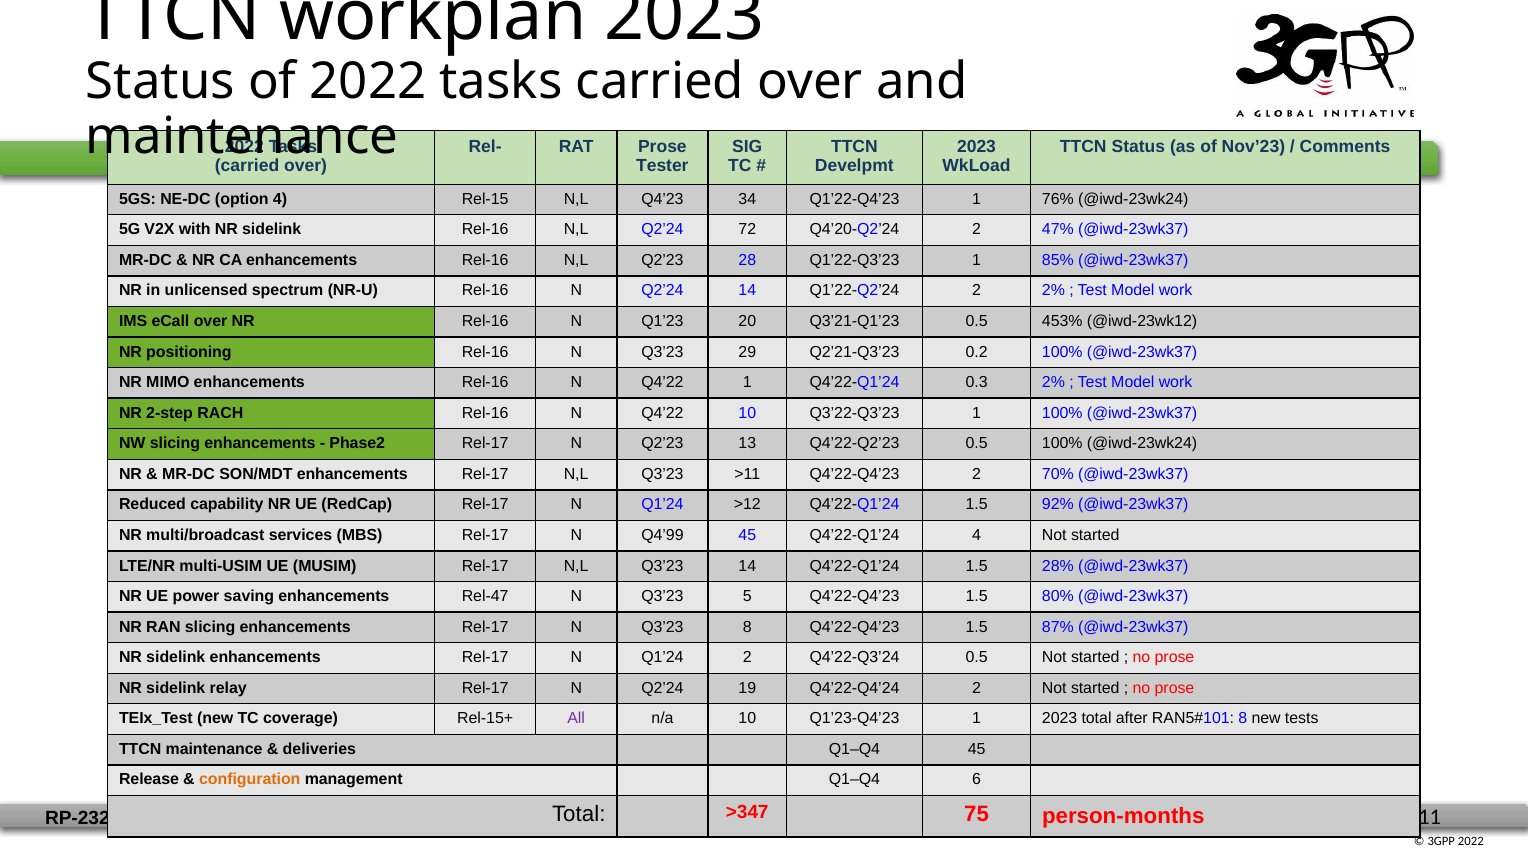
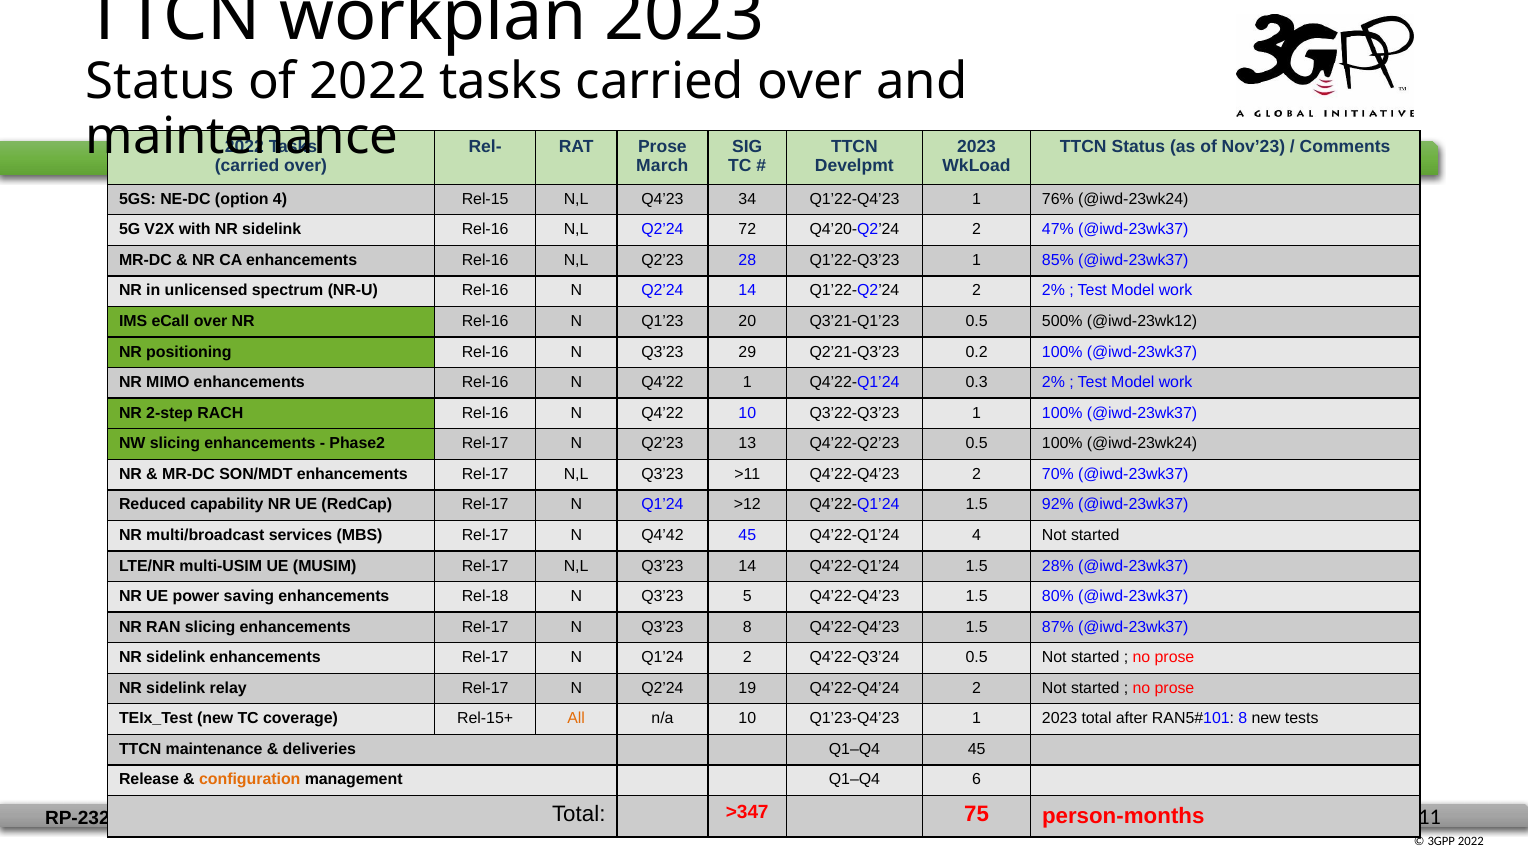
Tester: Tester -> March
453%: 453% -> 500%
Q4’99: Q4’99 -> Q4’42
Rel-47: Rel-47 -> Rel-18
All colour: purple -> orange
